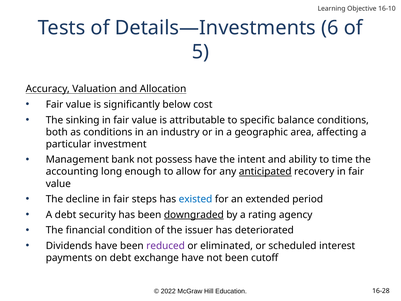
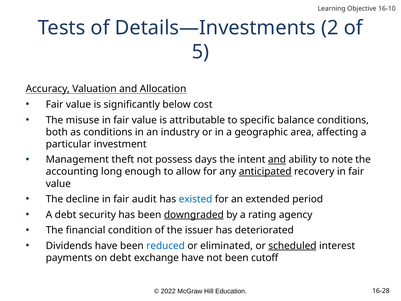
6: 6 -> 2
sinking: sinking -> misuse
bank: bank -> theft
possess have: have -> days
and at (277, 159) underline: none -> present
time: time -> note
steps: steps -> audit
reduced colour: purple -> blue
scheduled underline: none -> present
